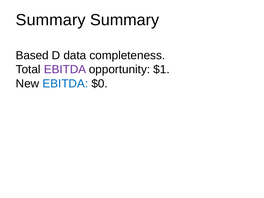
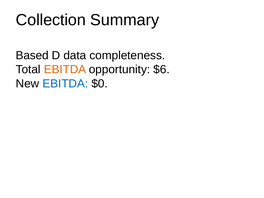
Summary at (51, 20): Summary -> Collection
EBITDA at (65, 69) colour: purple -> orange
$1: $1 -> $6
